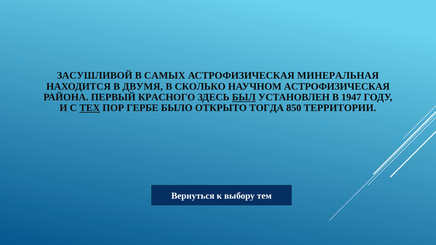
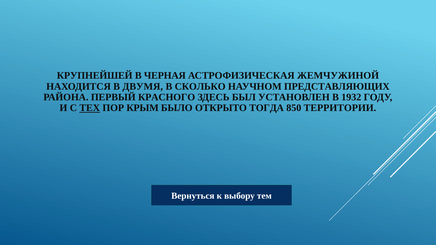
ЗАСУШЛИВОЙ: ЗАСУШЛИВОЙ -> КРУПНЕЙШЕЙ
САМЫХ: САМЫХ -> ЧЕРНАЯ
МИНЕРАЛЬНАЯ: МИНЕРАЛЬНАЯ -> ЖЕМЧУЖИНОЙ
НАУЧНОМ АСТРОФИЗИЧЕСКАЯ: АСТРОФИЗИЧЕСКАЯ -> ПРЕДСТАВЛЯЮЩИХ
БЫЛ underline: present -> none
1947: 1947 -> 1932
ГЕРБЕ: ГЕРБЕ -> КРЫМ
